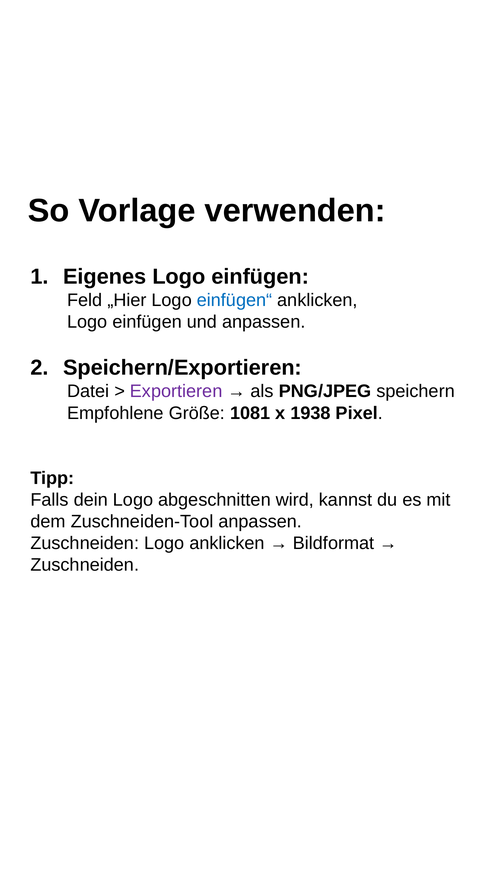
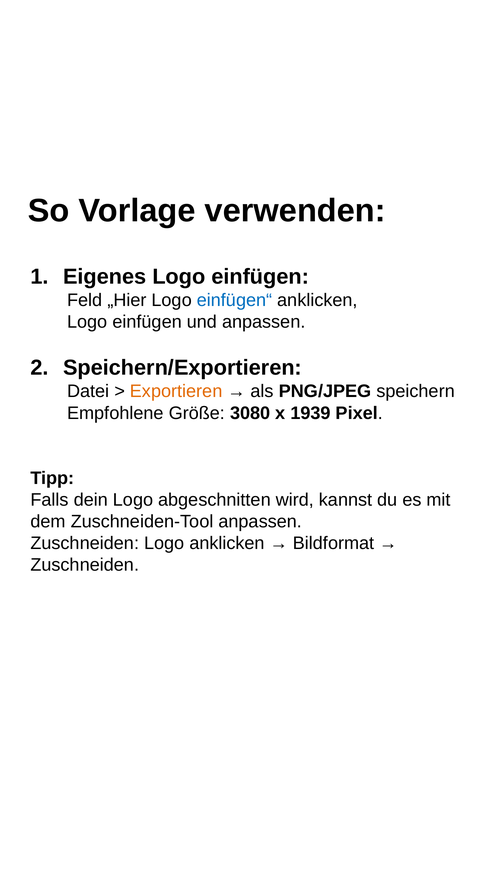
Exportieren colour: purple -> orange
1081: 1081 -> 3080
1938: 1938 -> 1939
